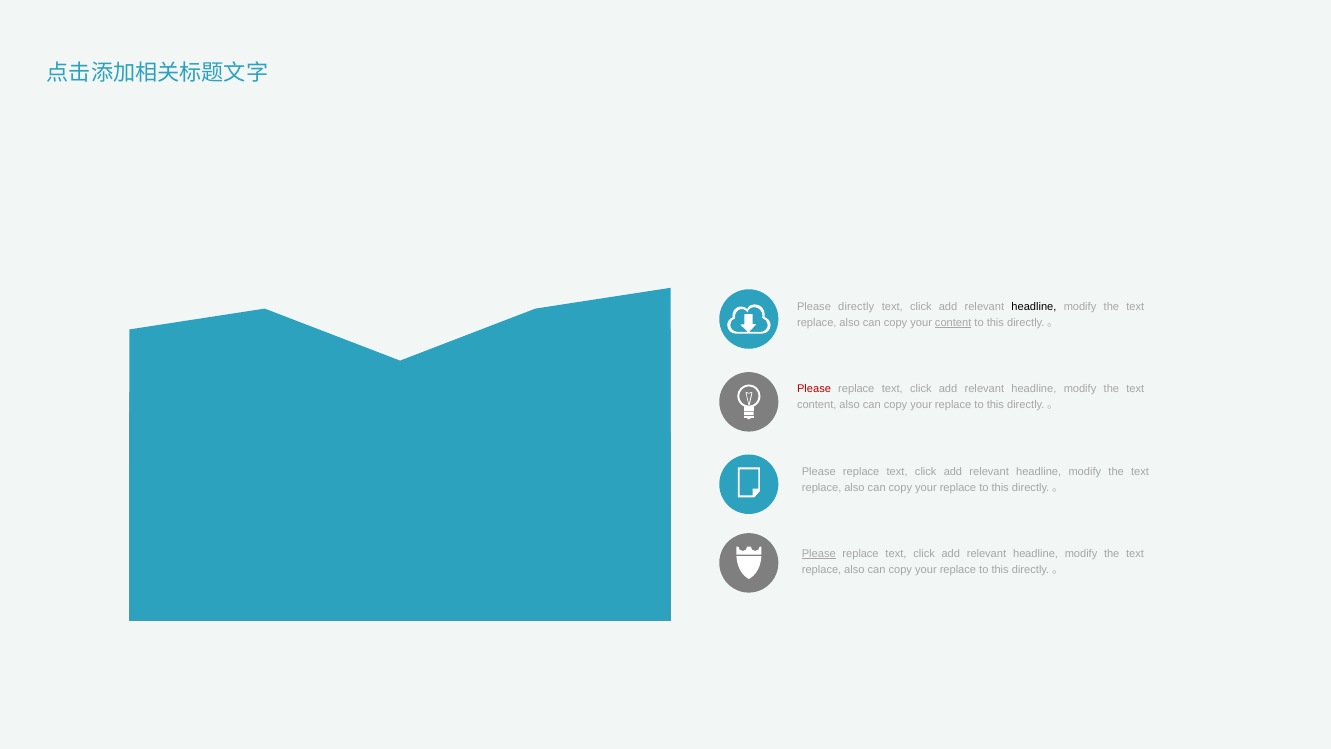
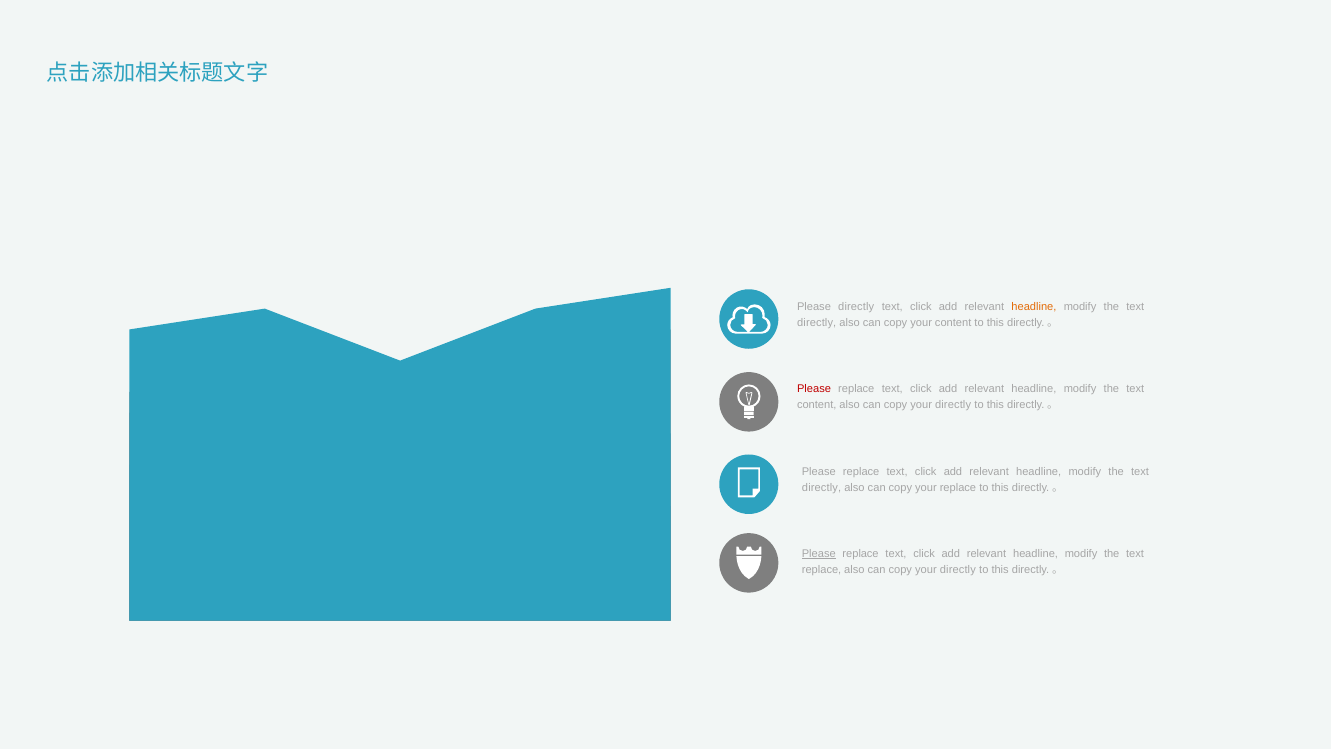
headline at (1034, 307) colour: black -> orange
replace at (817, 323): replace -> directly
content at (953, 323) underline: present -> none
replace at (953, 405): replace -> directly
replace at (822, 487): replace -> directly
replace at (958, 570): replace -> directly
